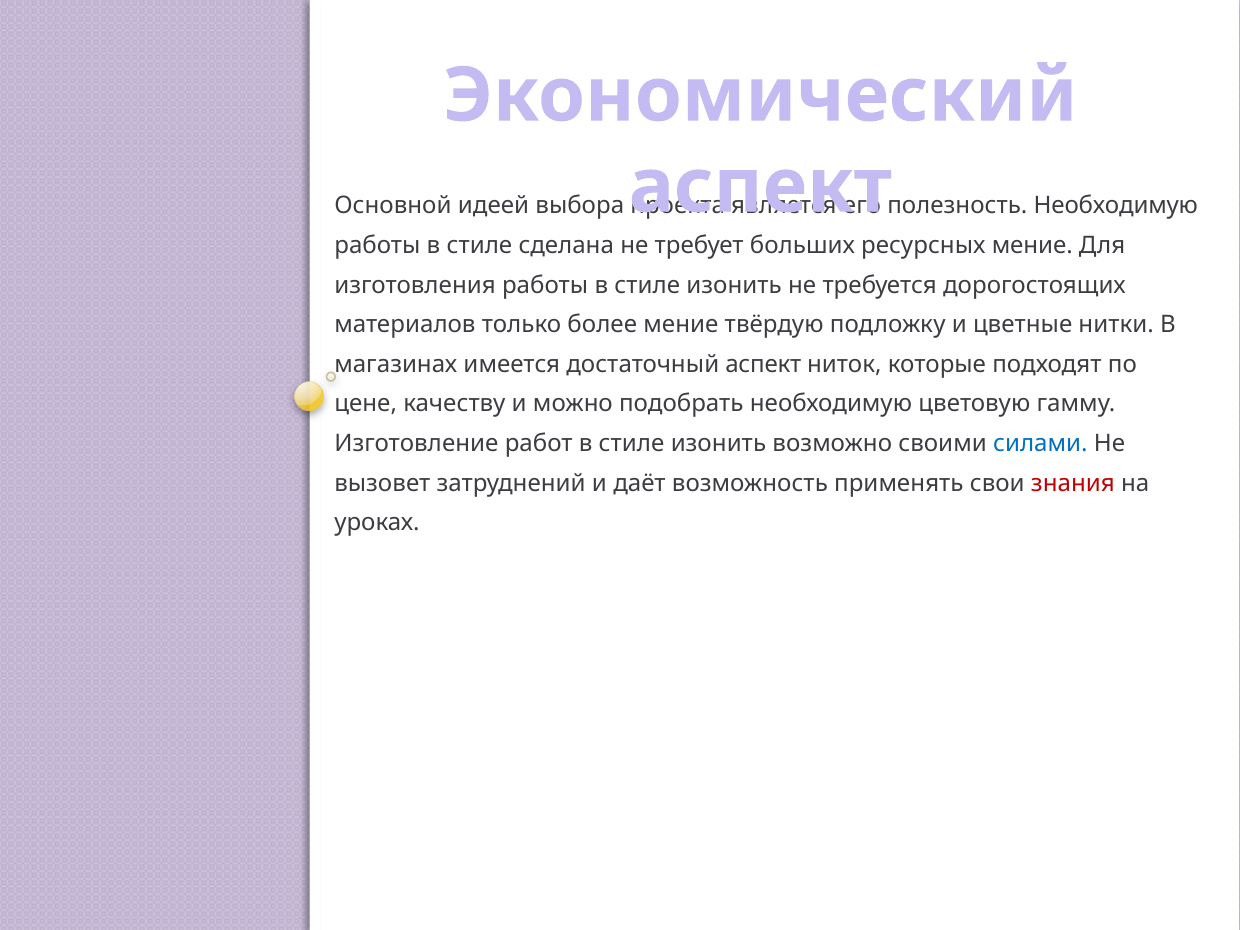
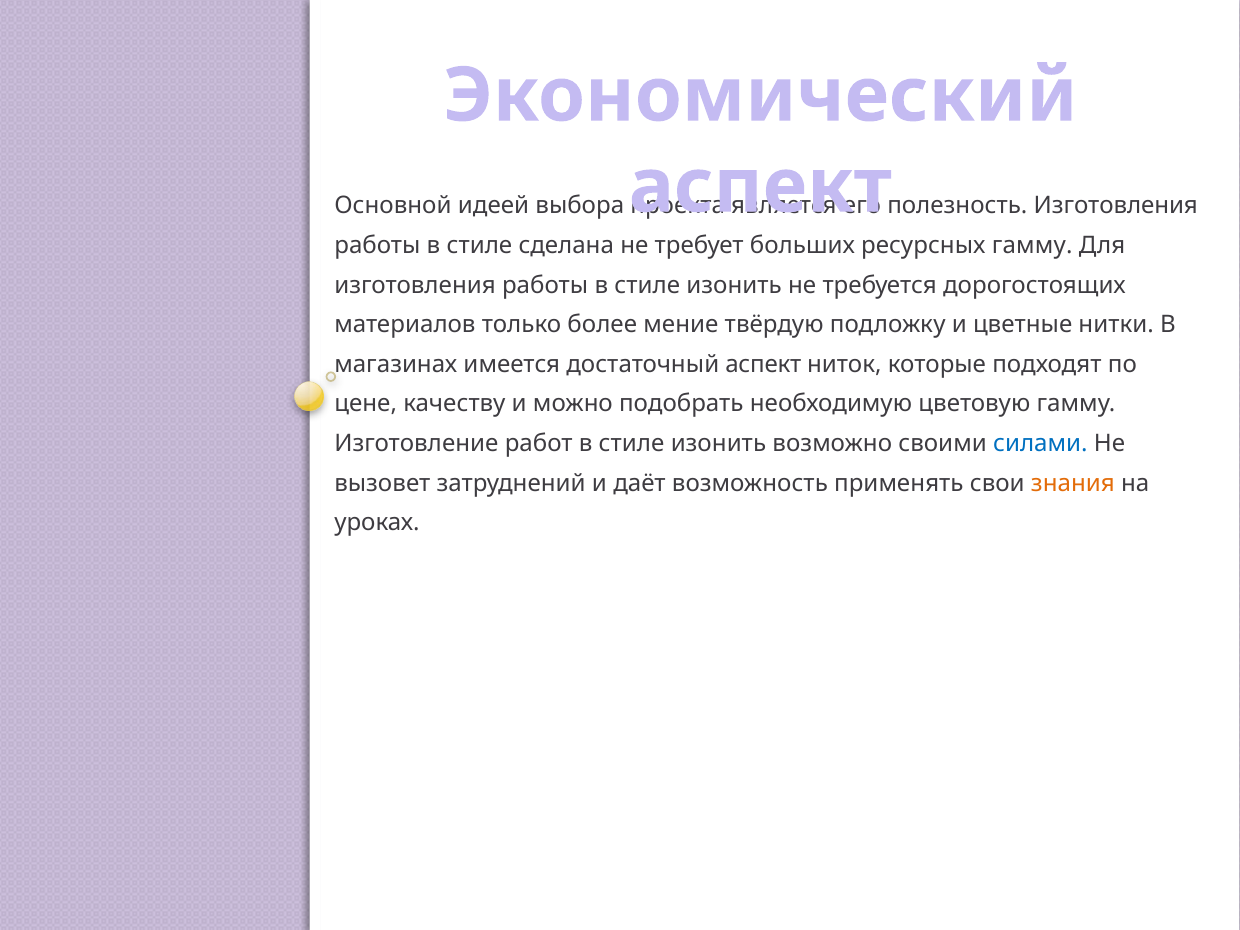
полезность Необходимую: Необходимую -> Изготовления
ресурсных мение: мение -> гамму
знания colour: red -> orange
